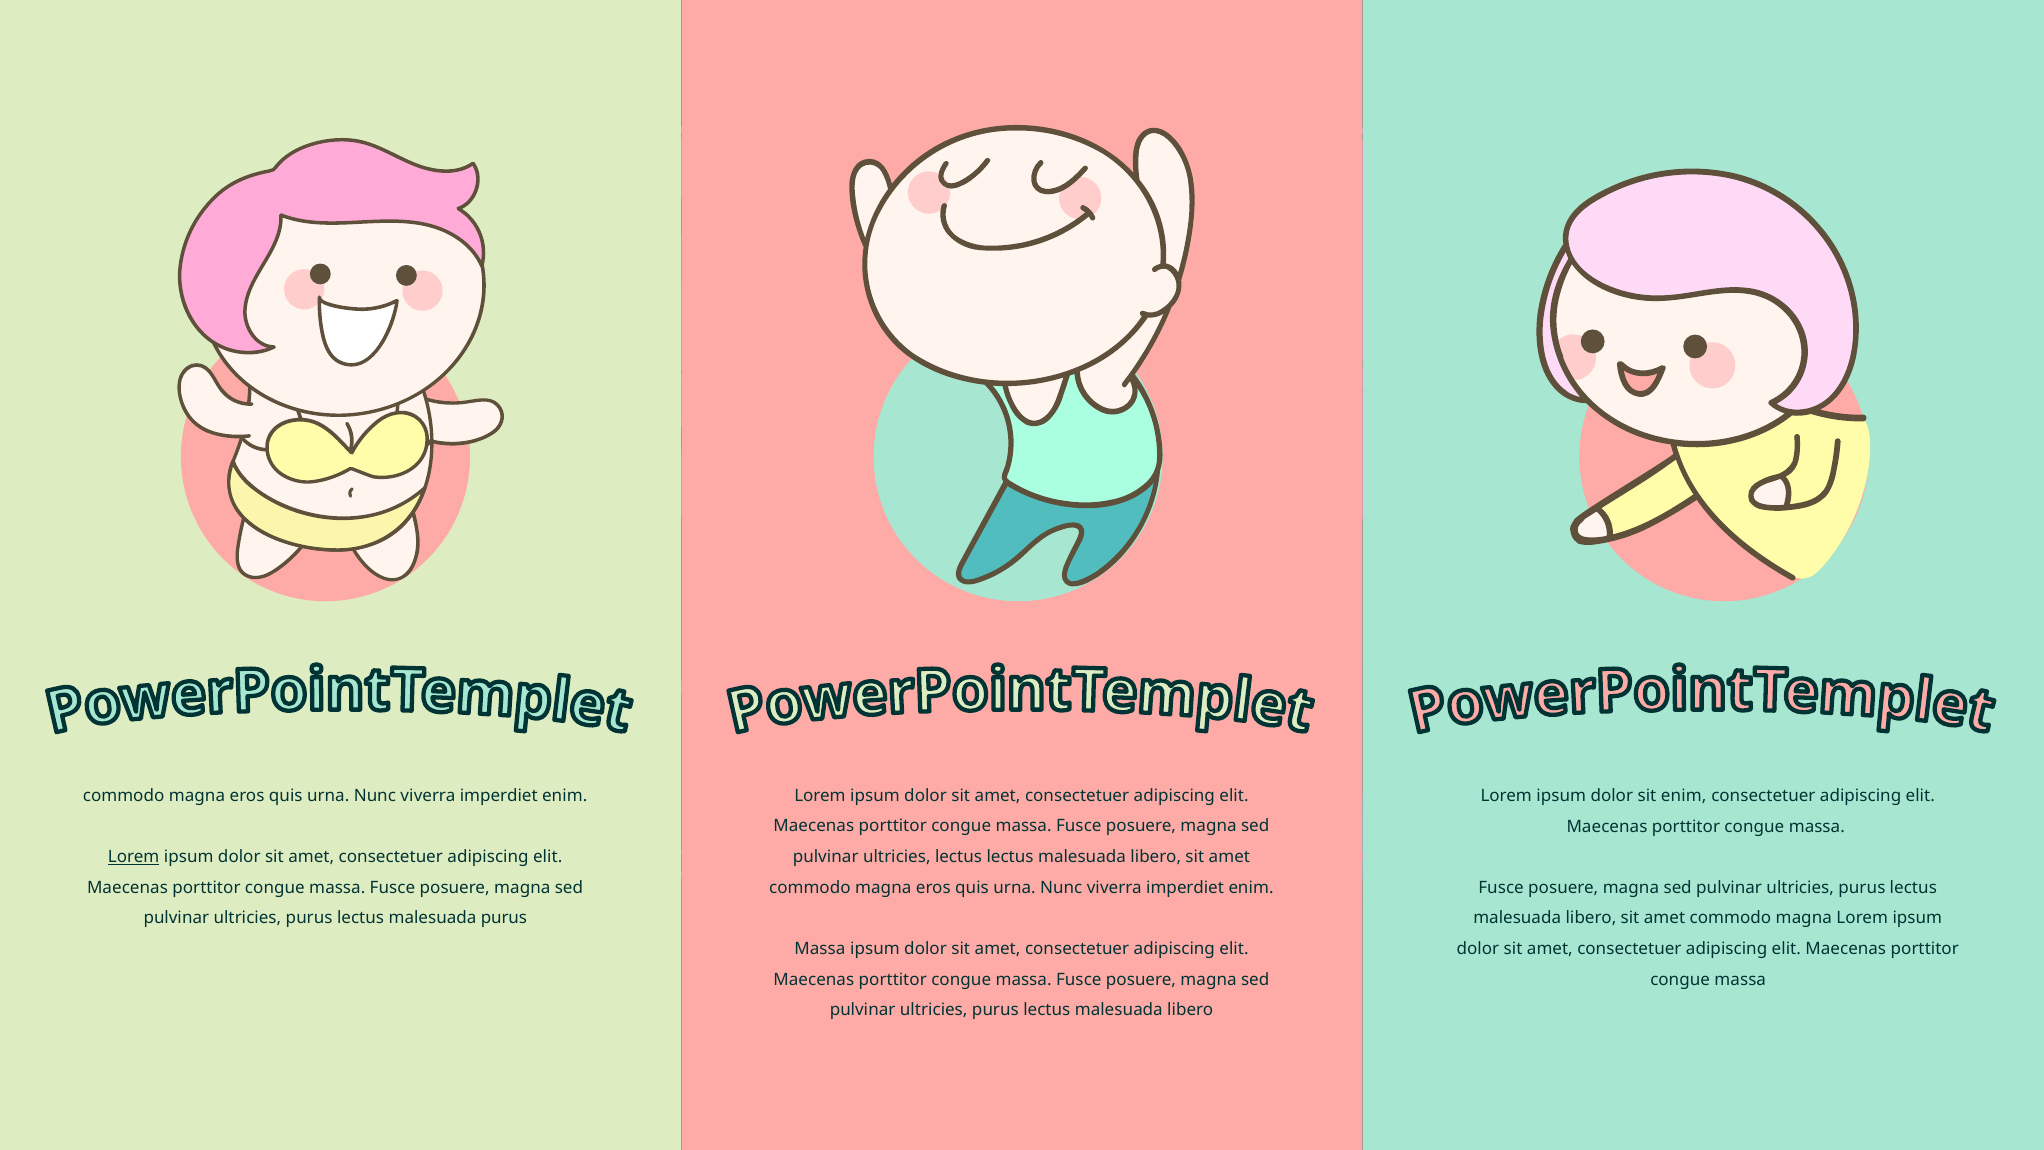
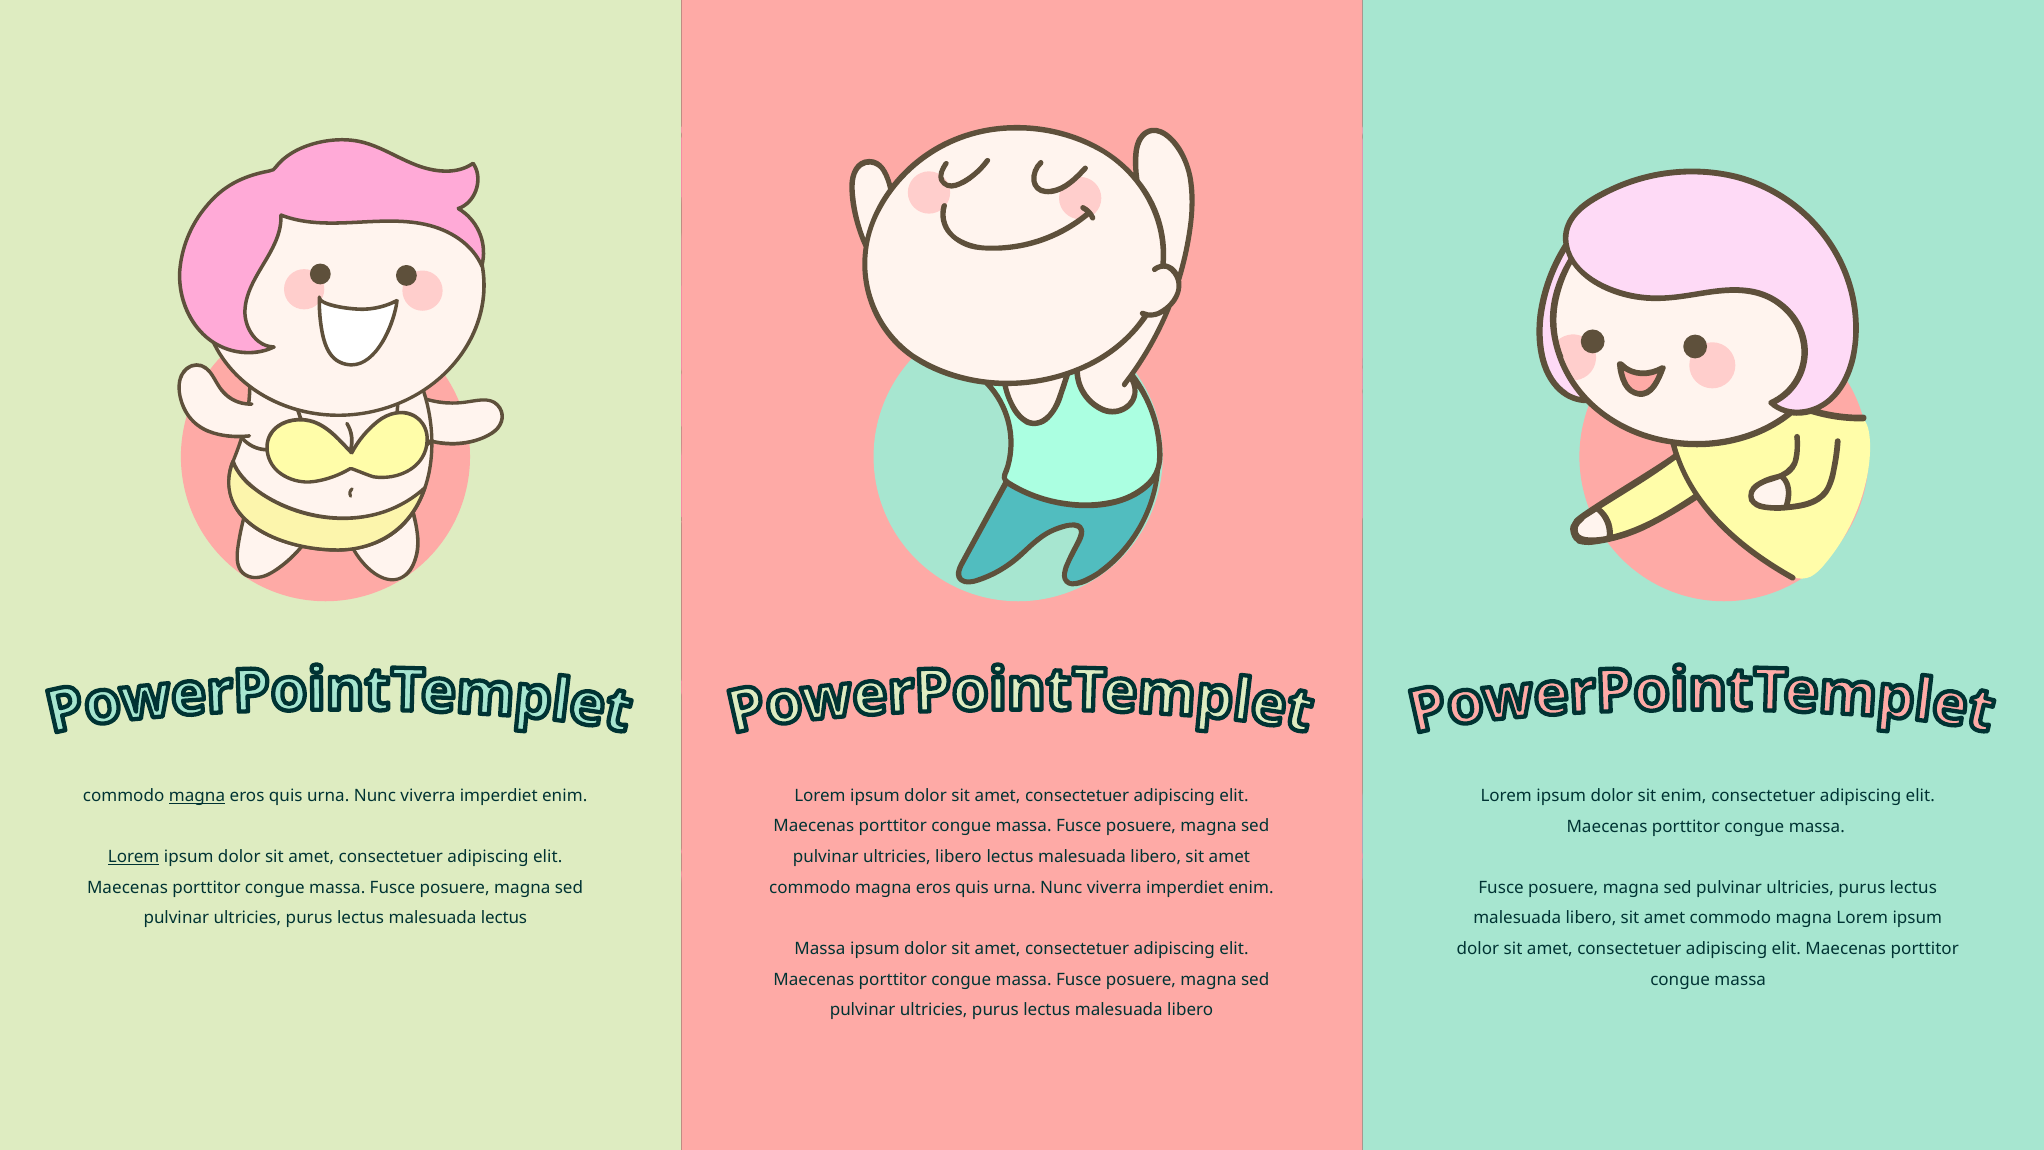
magna at (197, 796) underline: none -> present
ultricies lectus: lectus -> libero
malesuada purus: purus -> lectus
